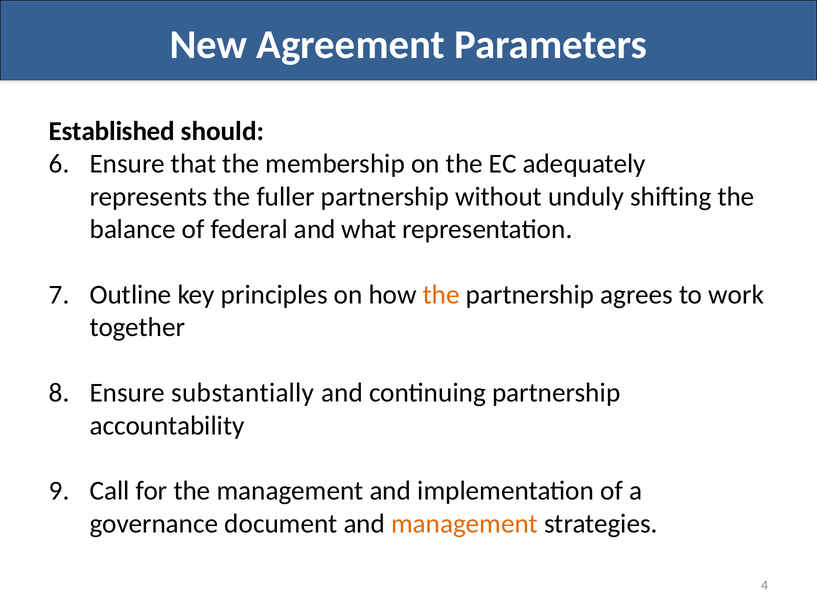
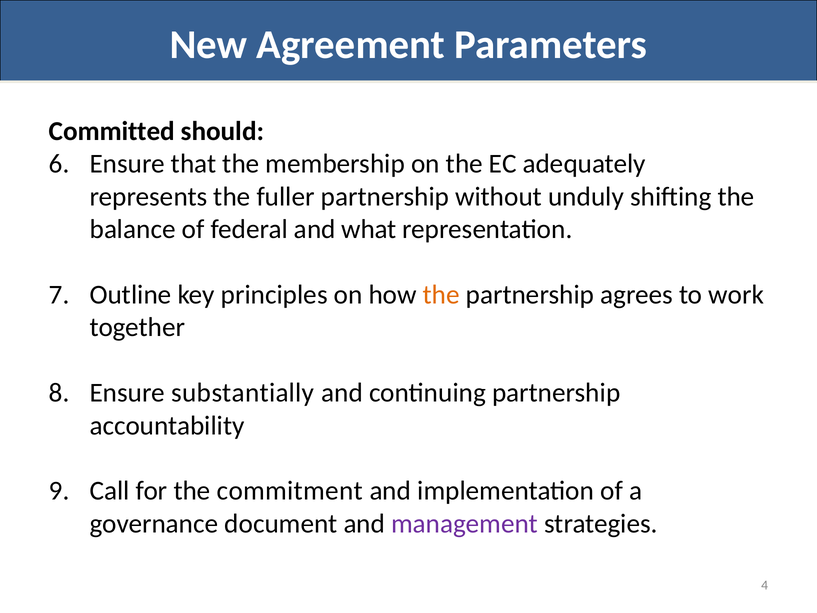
Established: Established -> Committed
the management: management -> commitment
management at (465, 523) colour: orange -> purple
